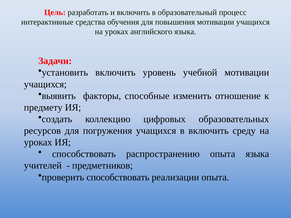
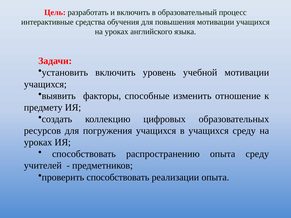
в включить: включить -> учащихся
опыта языка: языка -> среду
